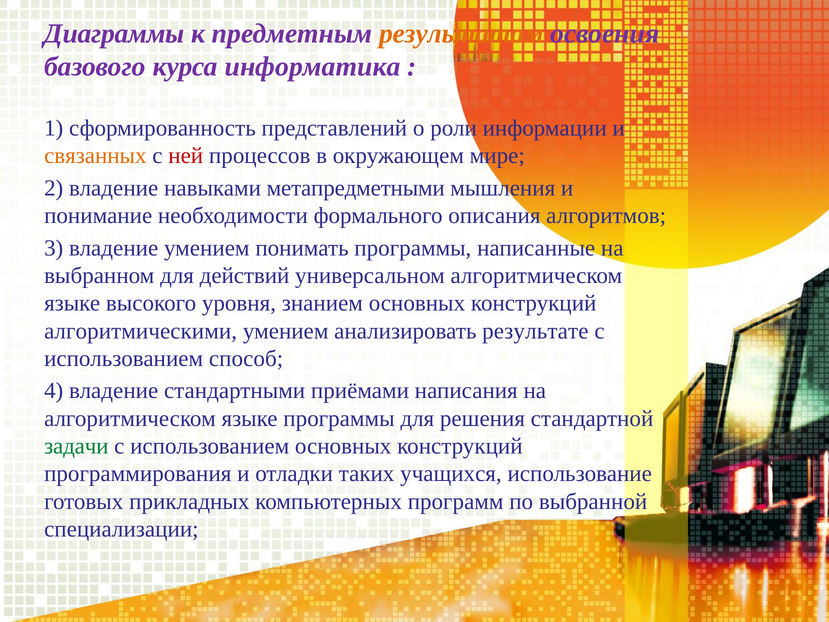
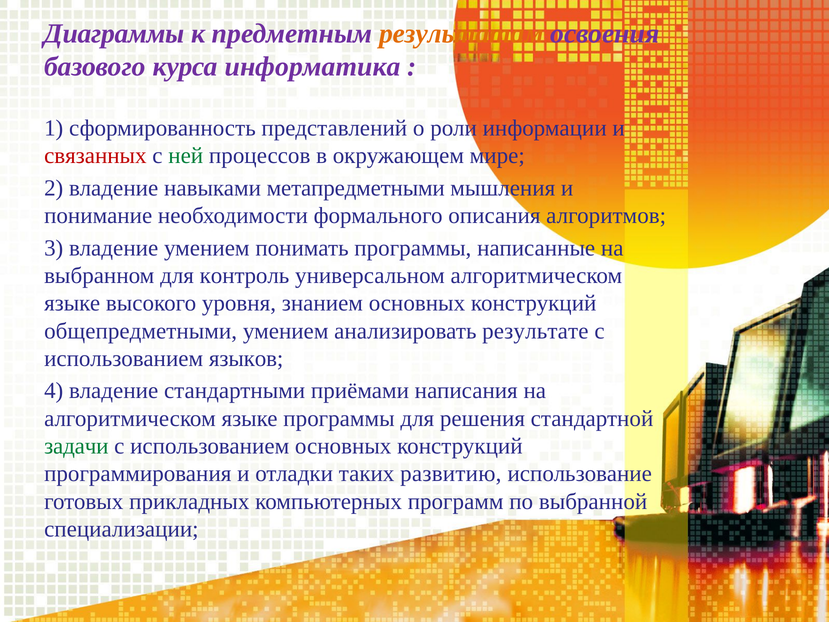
связанных colour: orange -> red
ней colour: red -> green
действий: действий -> контроль
алгоритмическими: алгоритмическими -> общепредметными
способ: способ -> языков
учащихся: учащихся -> развитию
